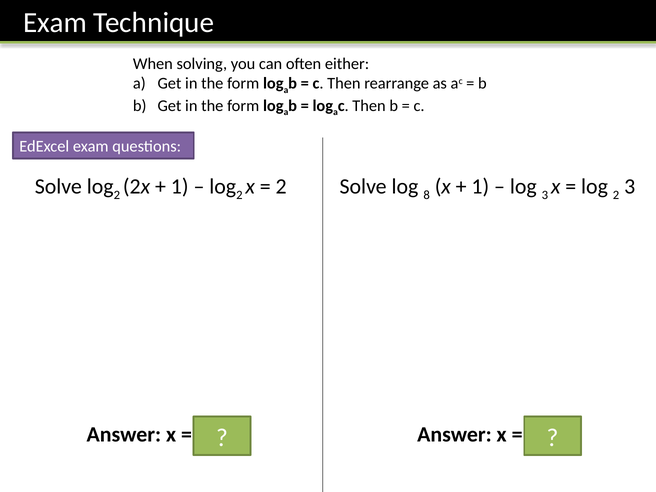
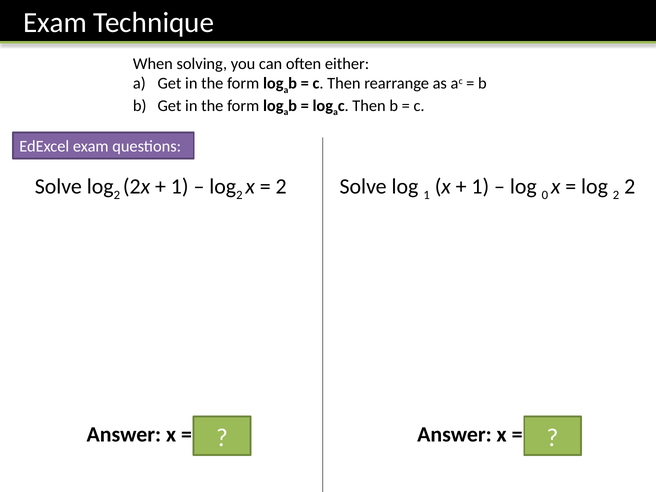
log 8: 8 -> 1
log 3: 3 -> 0
2 3: 3 -> 2
